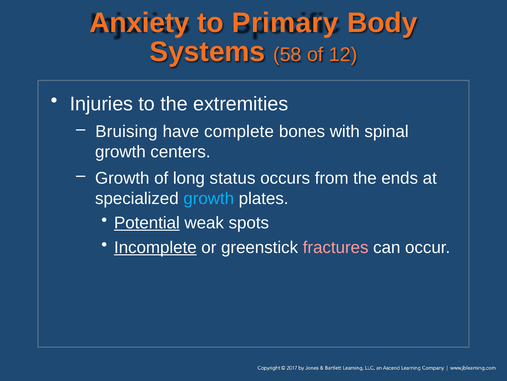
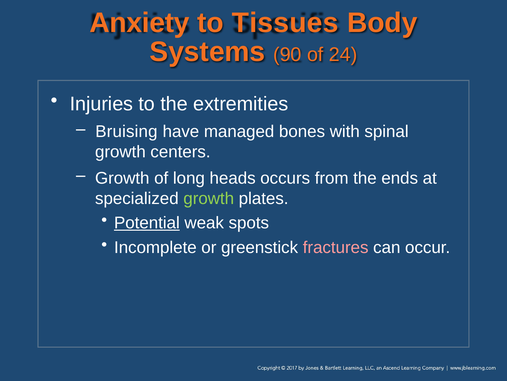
Primary: Primary -> Tissues
58: 58 -> 90
12: 12 -> 24
complete: complete -> managed
status: status -> heads
growth at (209, 198) colour: light blue -> light green
Incomplete underline: present -> none
